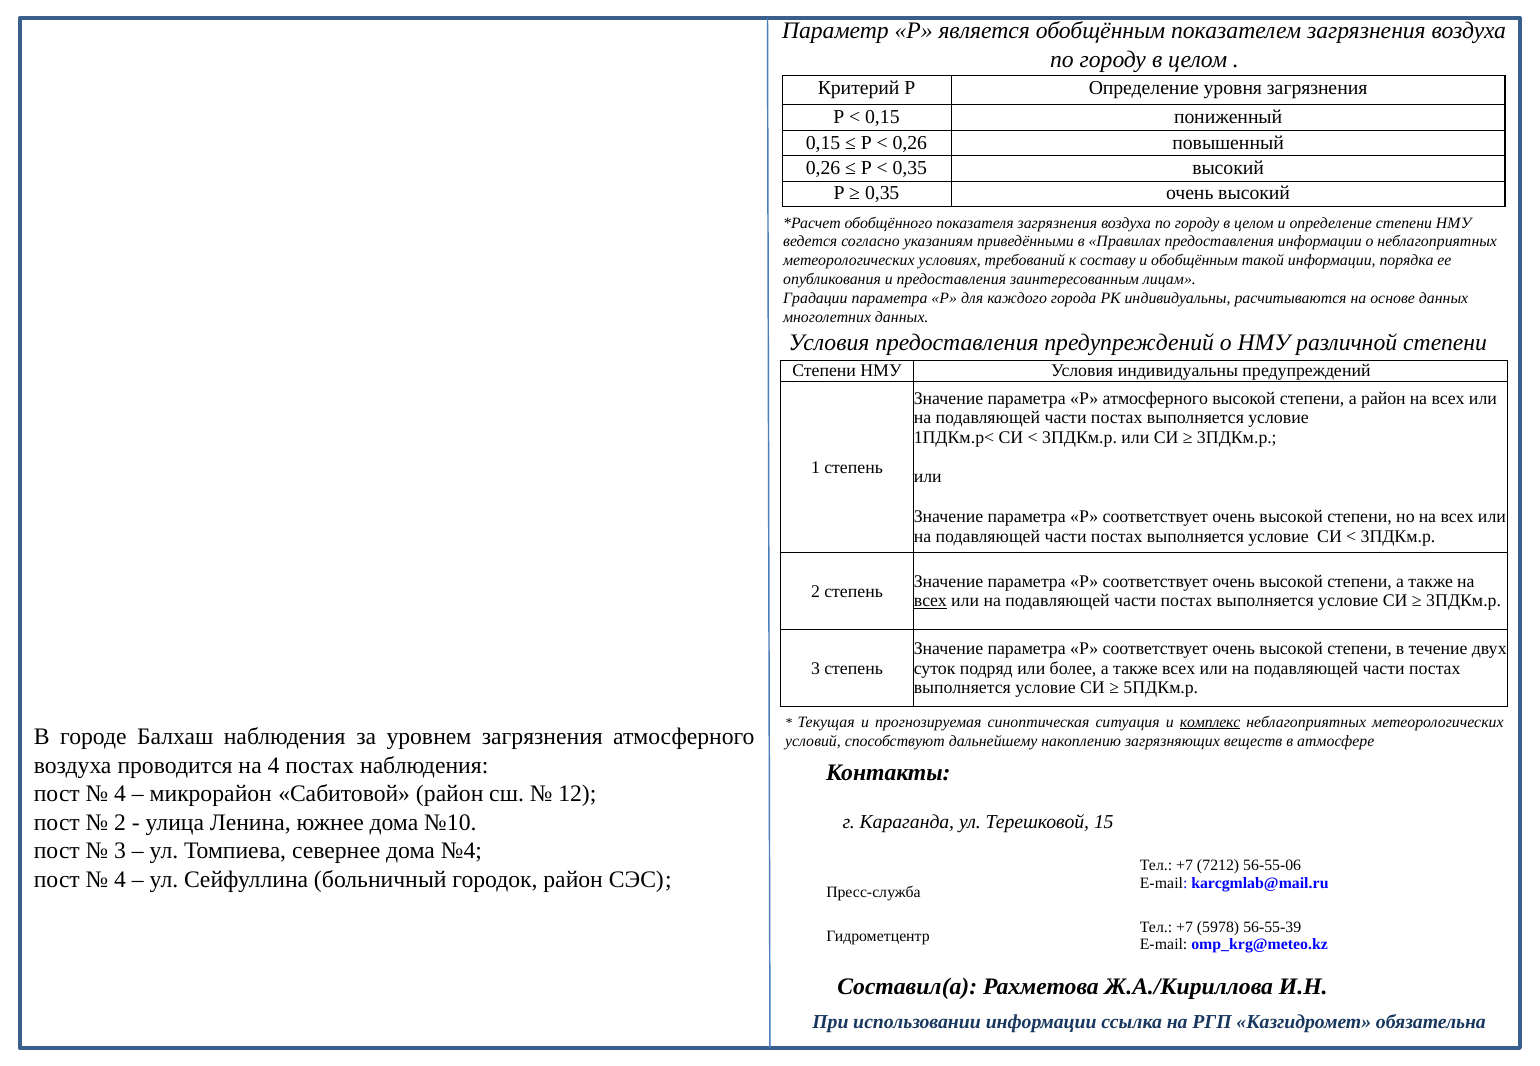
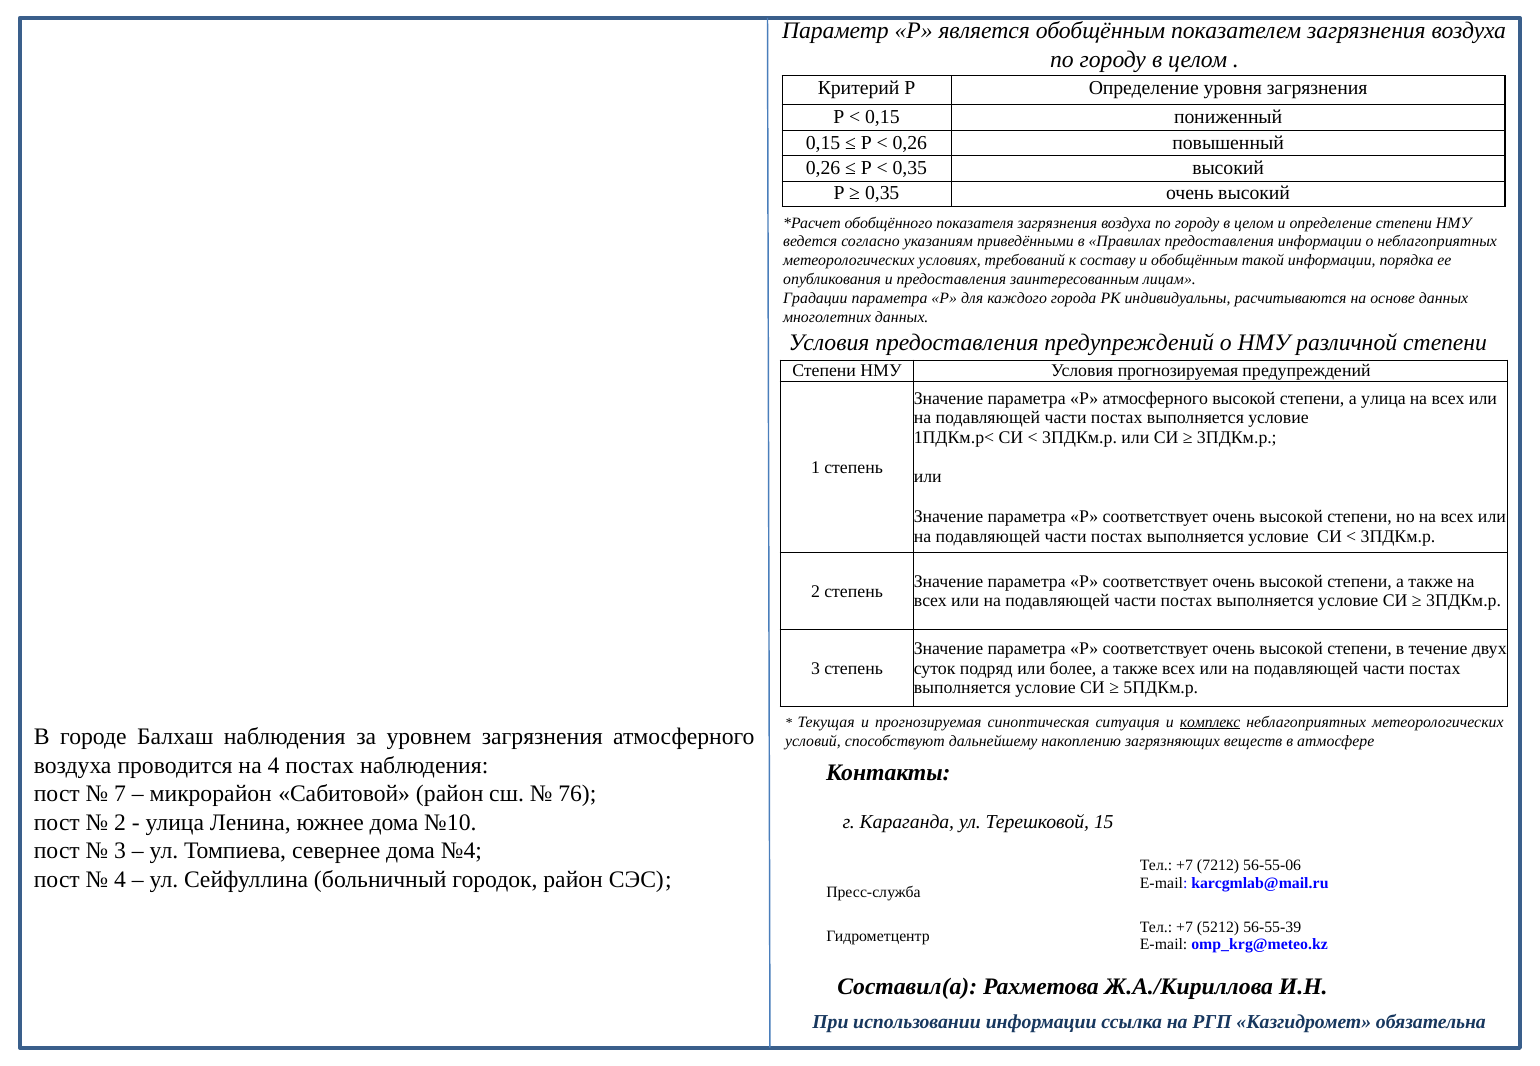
Условия индивидуальны: индивидуальны -> прогнозируемая
а район: район -> улица
всех at (930, 601) underline: present -> none
4 at (120, 794): 4 -> 7
12: 12 -> 76
5978: 5978 -> 5212
